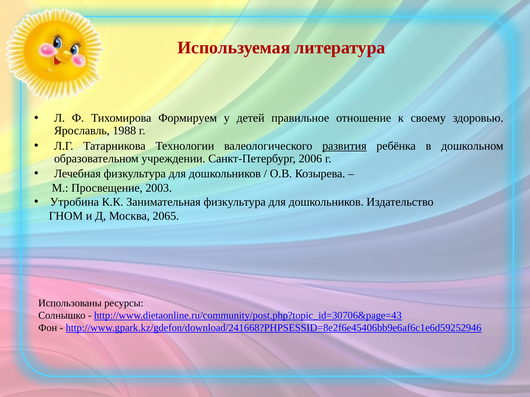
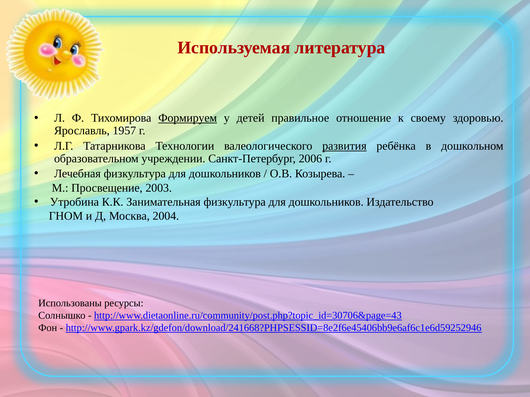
Формируем underline: none -> present
1988: 1988 -> 1957
2065: 2065 -> 2004
